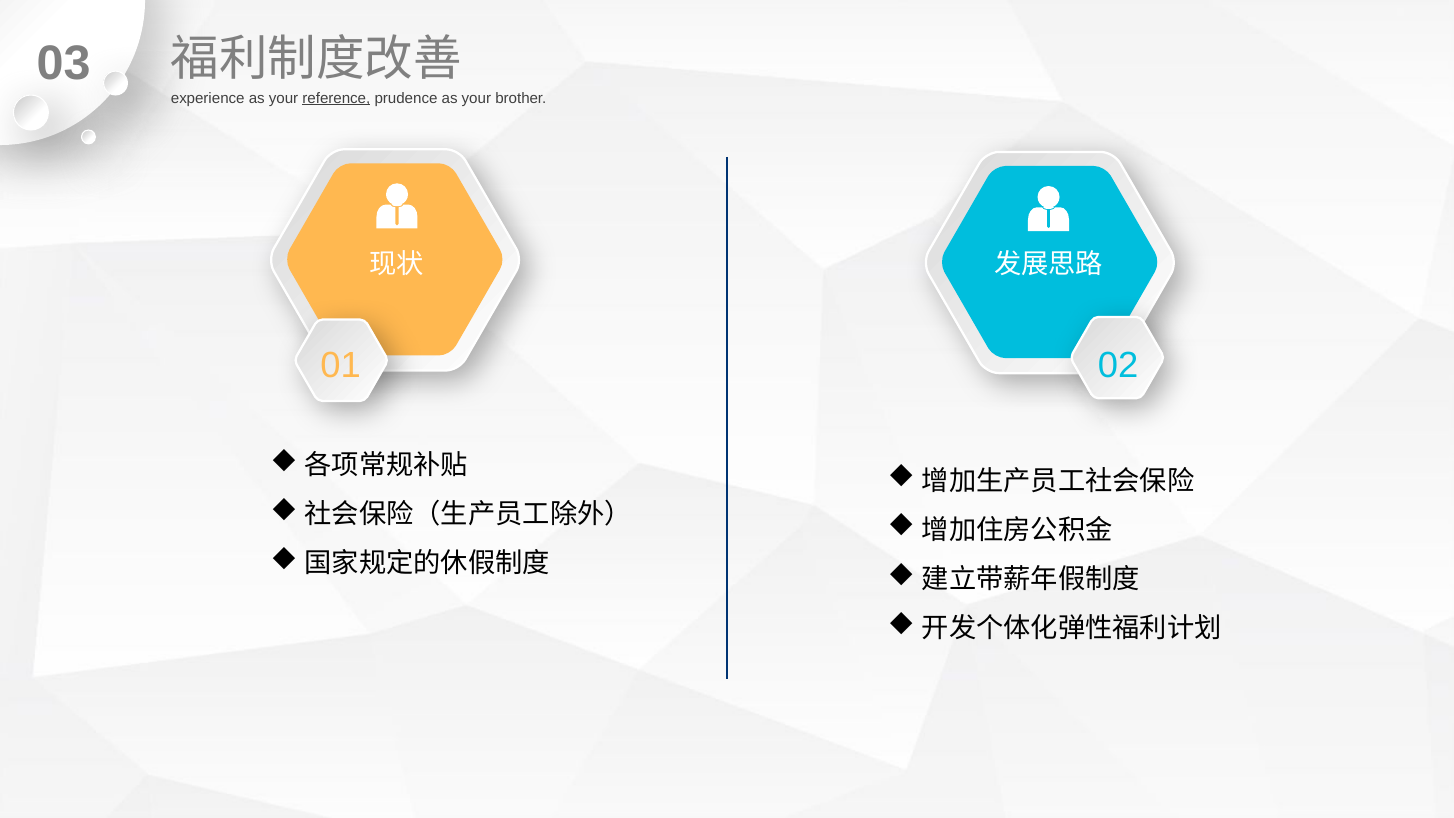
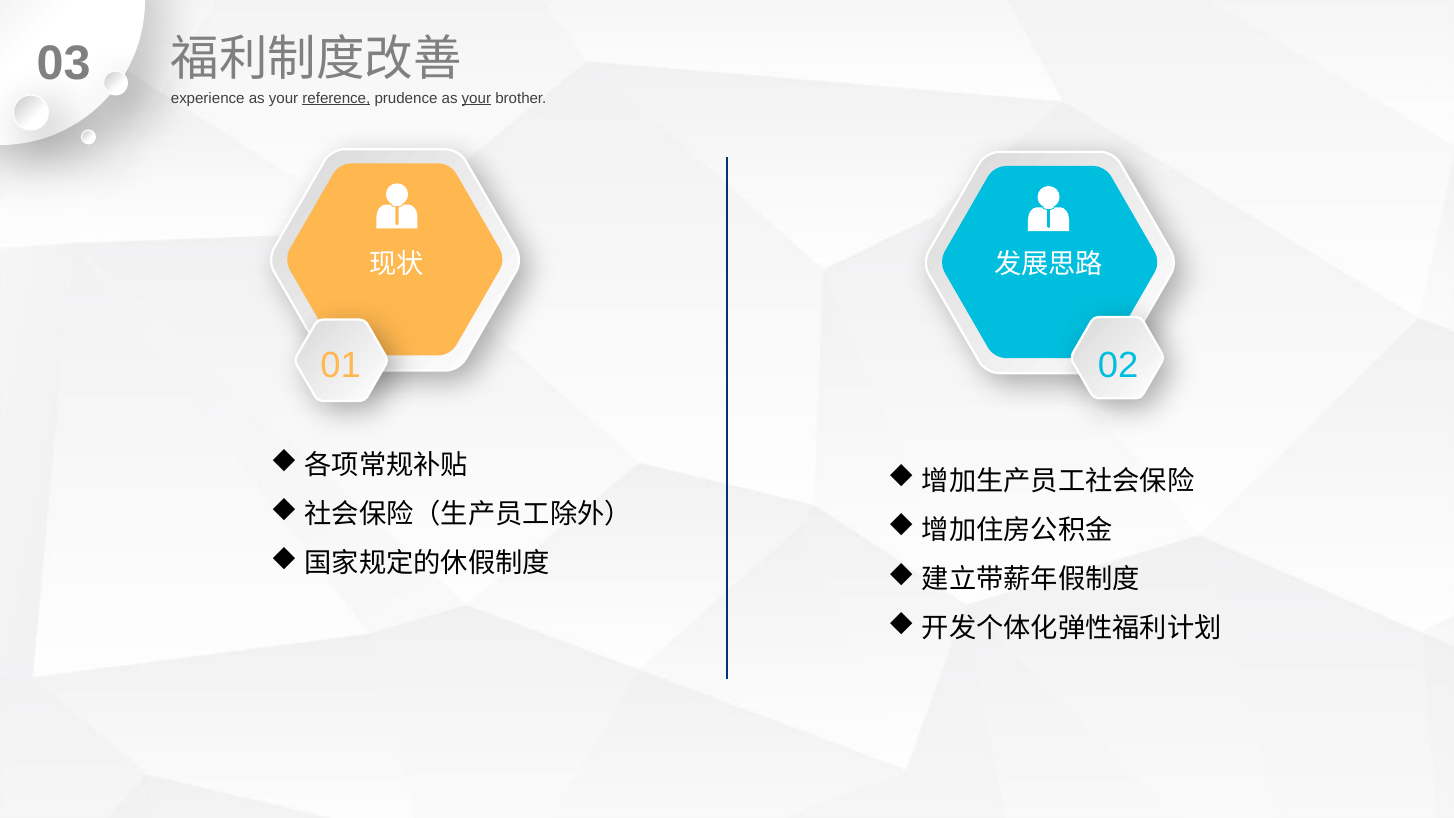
your at (476, 98) underline: none -> present
